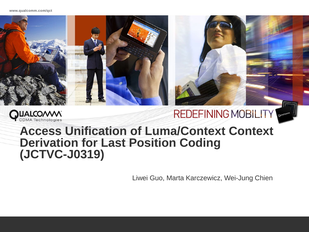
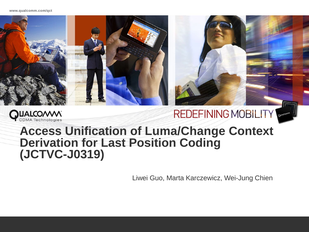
Luma/Context: Luma/Context -> Luma/Change
